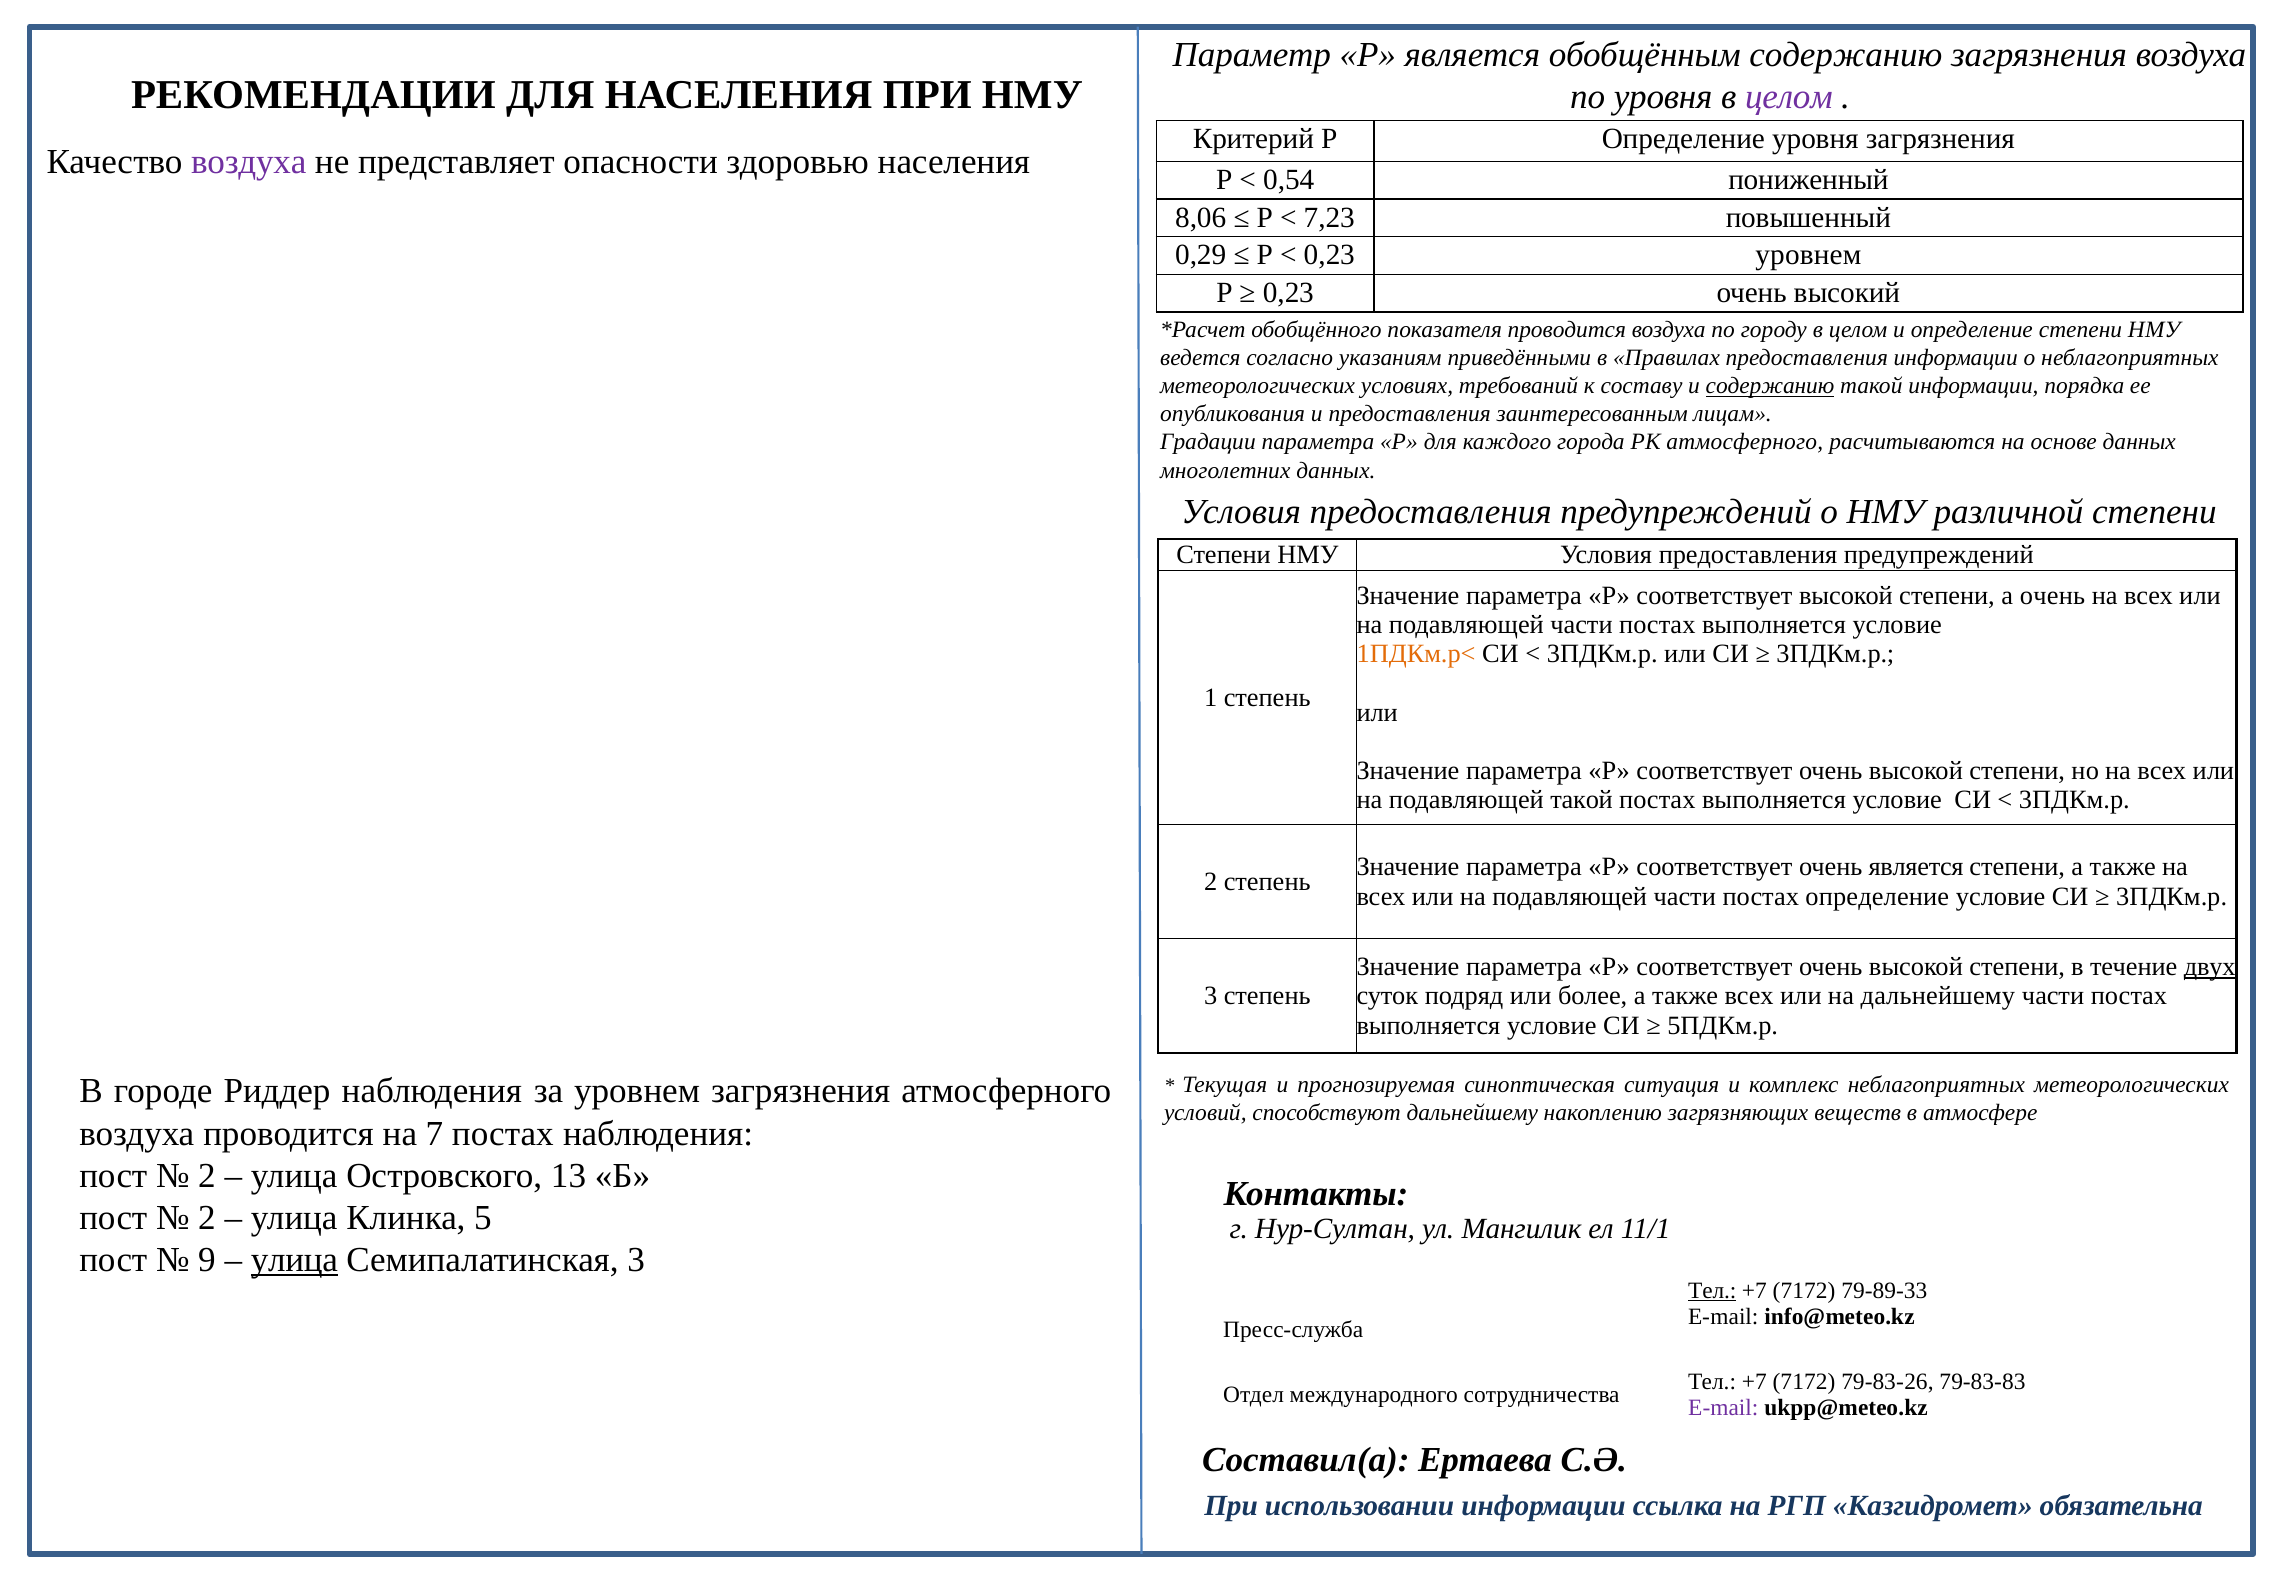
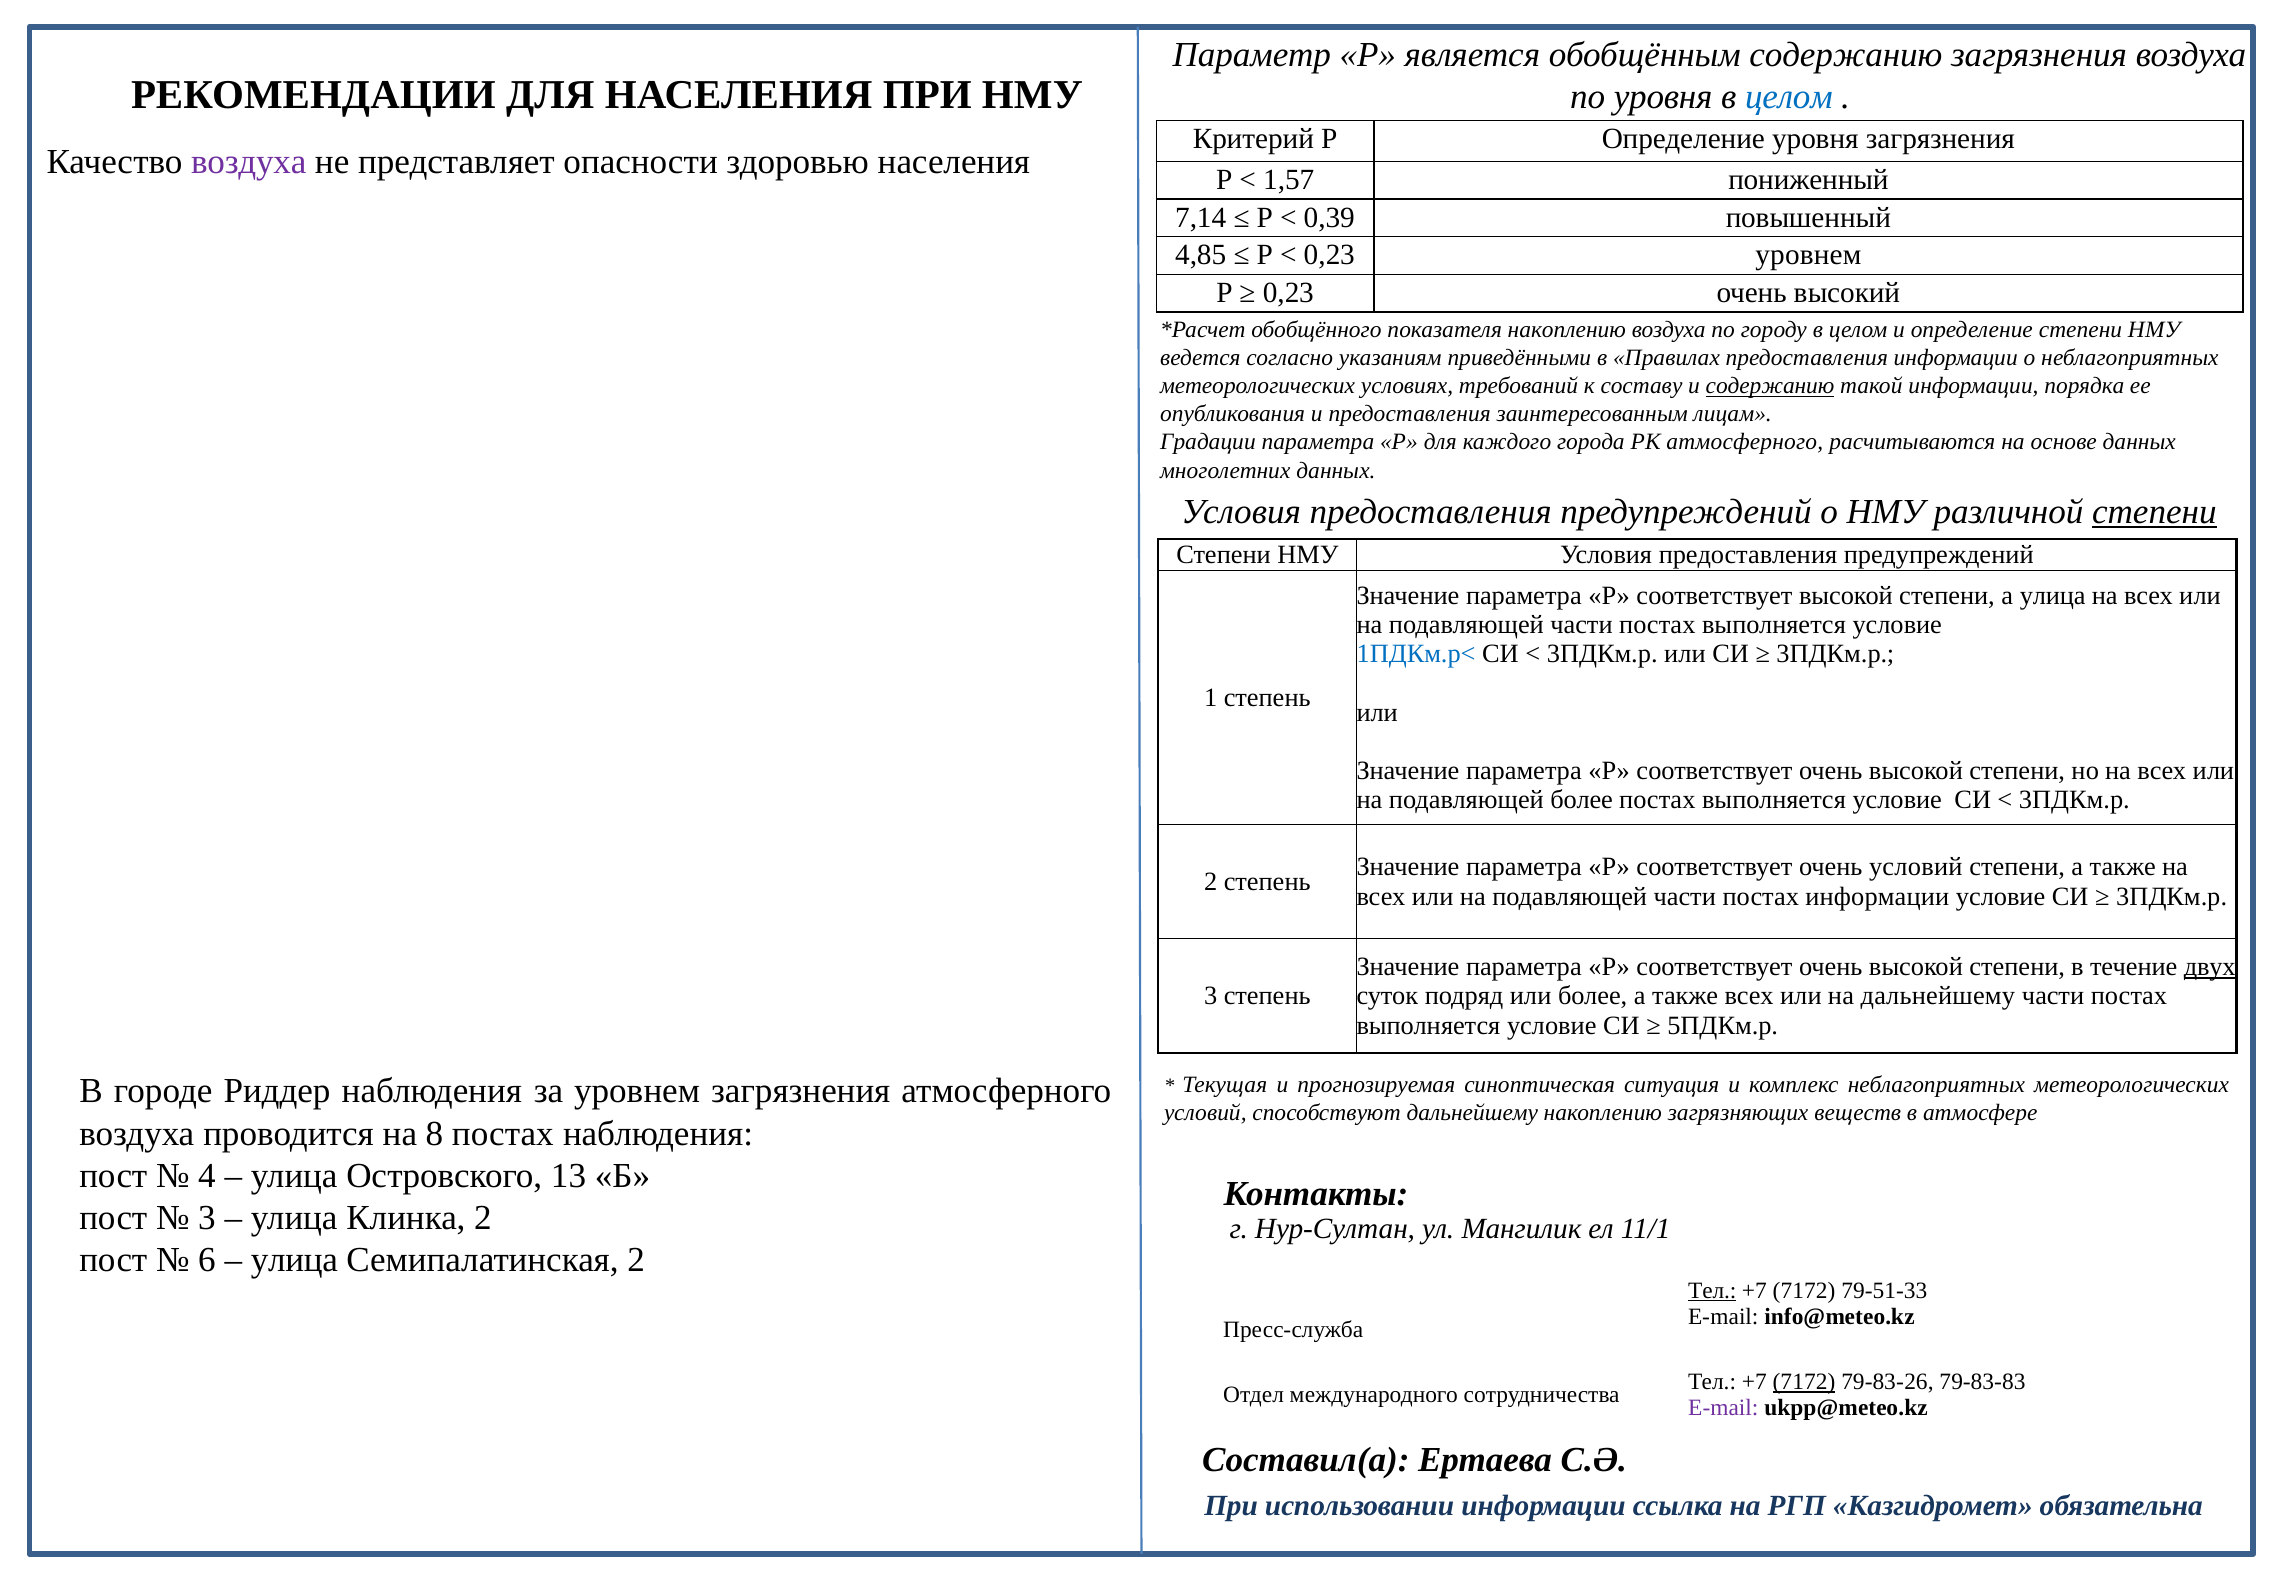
целом at (1789, 97) colour: purple -> blue
0,54: 0,54 -> 1,57
8,06: 8,06 -> 7,14
7,23: 7,23 -> 0,39
0,29: 0,29 -> 4,85
показателя проводится: проводится -> накоплению
степени at (2154, 512) underline: none -> present
а очень: очень -> улица
1ПДКм.р< colour: orange -> blue
подавляющей такой: такой -> более
очень является: является -> условий
постах определение: определение -> информации
7: 7 -> 8
2 at (207, 1175): 2 -> 4
2 at (207, 1217): 2 -> 3
Клинка 5: 5 -> 2
9: 9 -> 6
улица at (294, 1260) underline: present -> none
Семипалатинская 3: 3 -> 2
79-89-33: 79-89-33 -> 79-51-33
7172 at (1804, 1382) underline: none -> present
